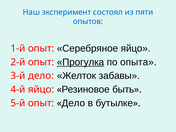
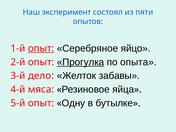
опыт at (41, 48) underline: none -> present
4-й яйцо: яйцо -> мяса
быть: быть -> яйца
Дело at (73, 103): Дело -> Одну
